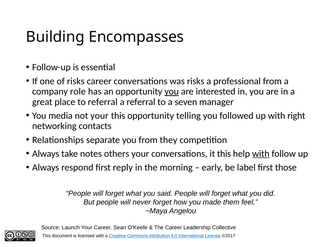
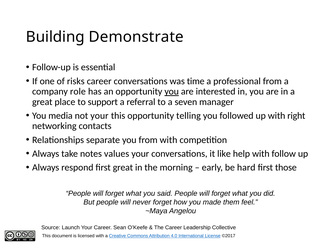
Encompasses: Encompasses -> Demonstrate
was risks: risks -> time
to referral: referral -> support
from they: they -> with
others: others -> values
it this: this -> like
with at (261, 154) underline: present -> none
first reply: reply -> great
label: label -> hard
